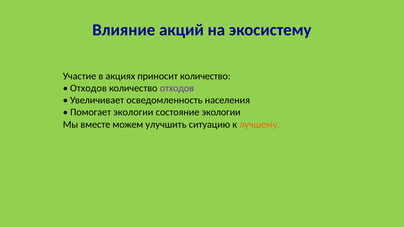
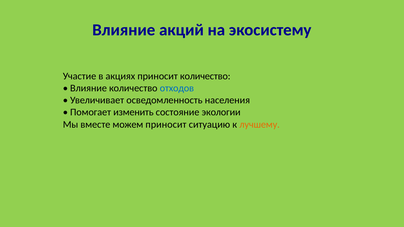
Отходов at (88, 88): Отходов -> Влияние
отходов at (177, 88) colour: purple -> blue
Помогает экологии: экологии -> изменить
можем улучшить: улучшить -> приносит
